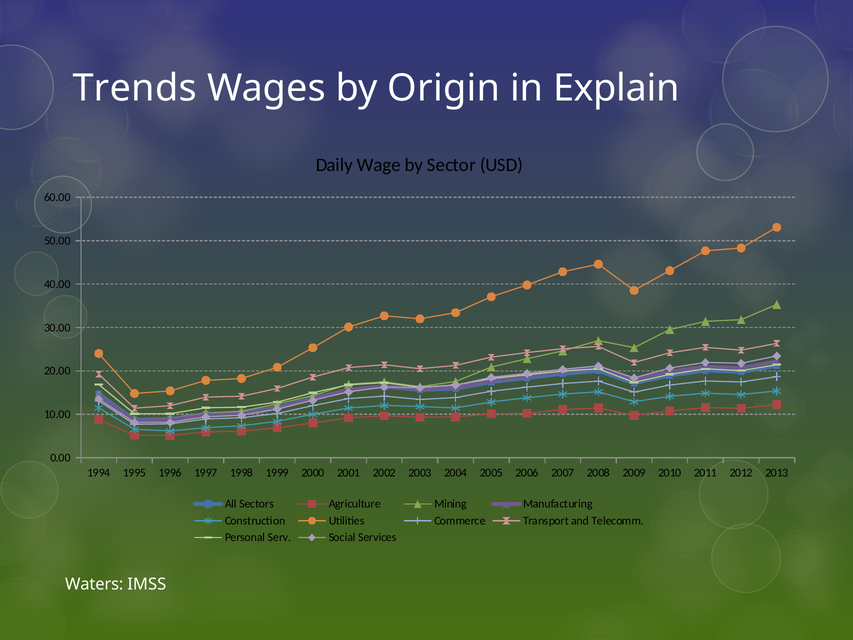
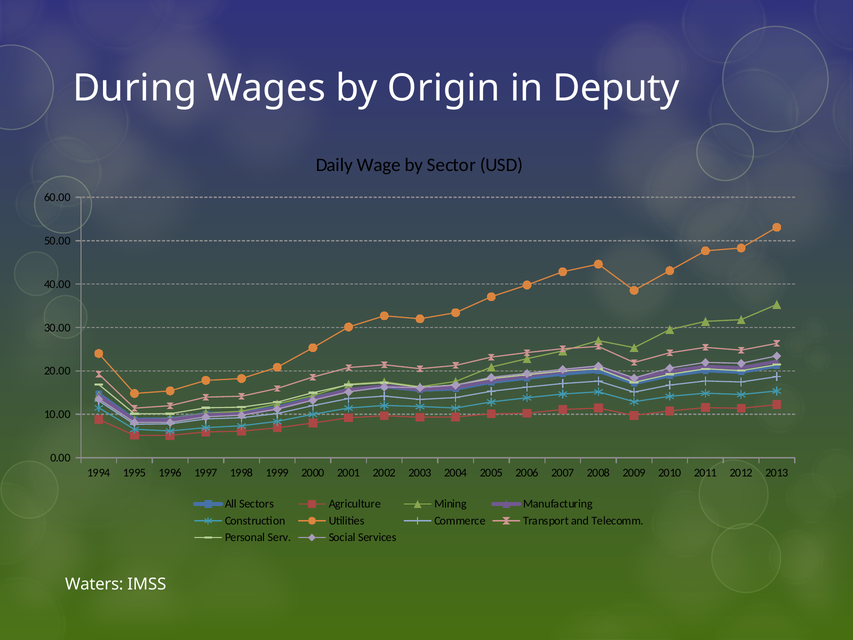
Trends: Trends -> During
Explain: Explain -> Deputy
